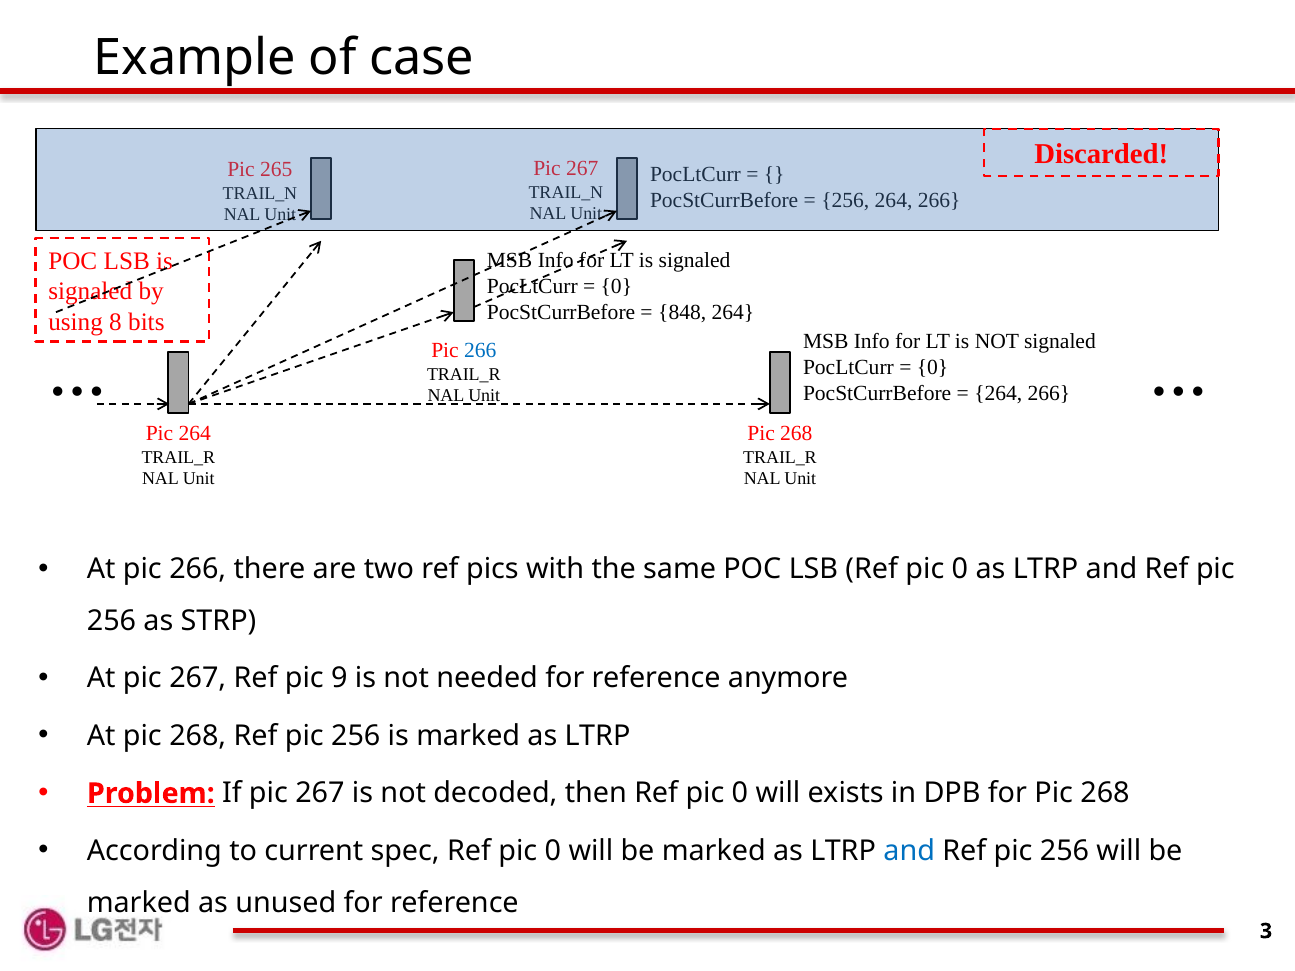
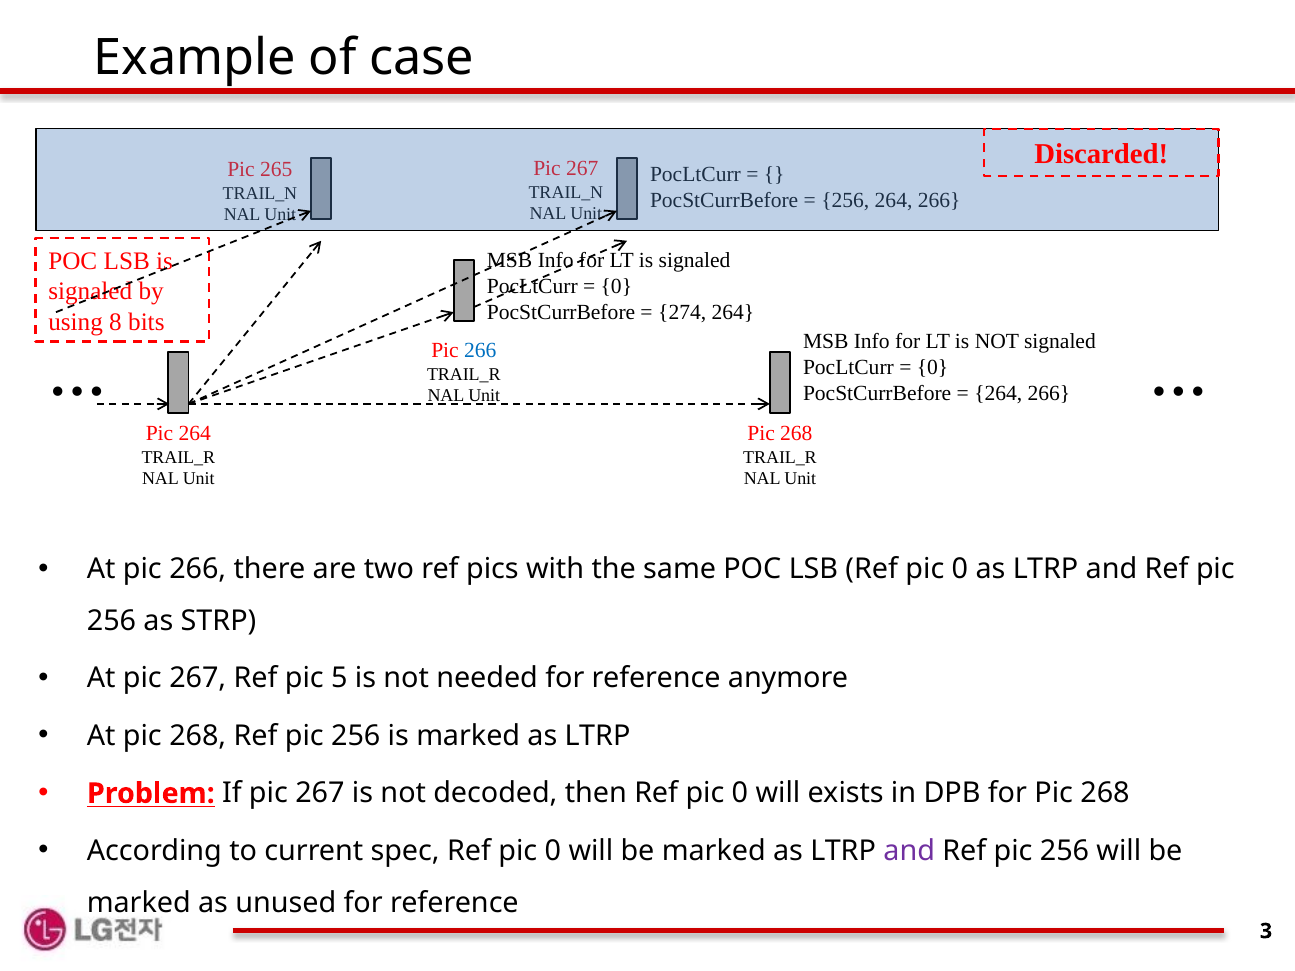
848: 848 -> 274
9: 9 -> 5
and at (909, 851) colour: blue -> purple
